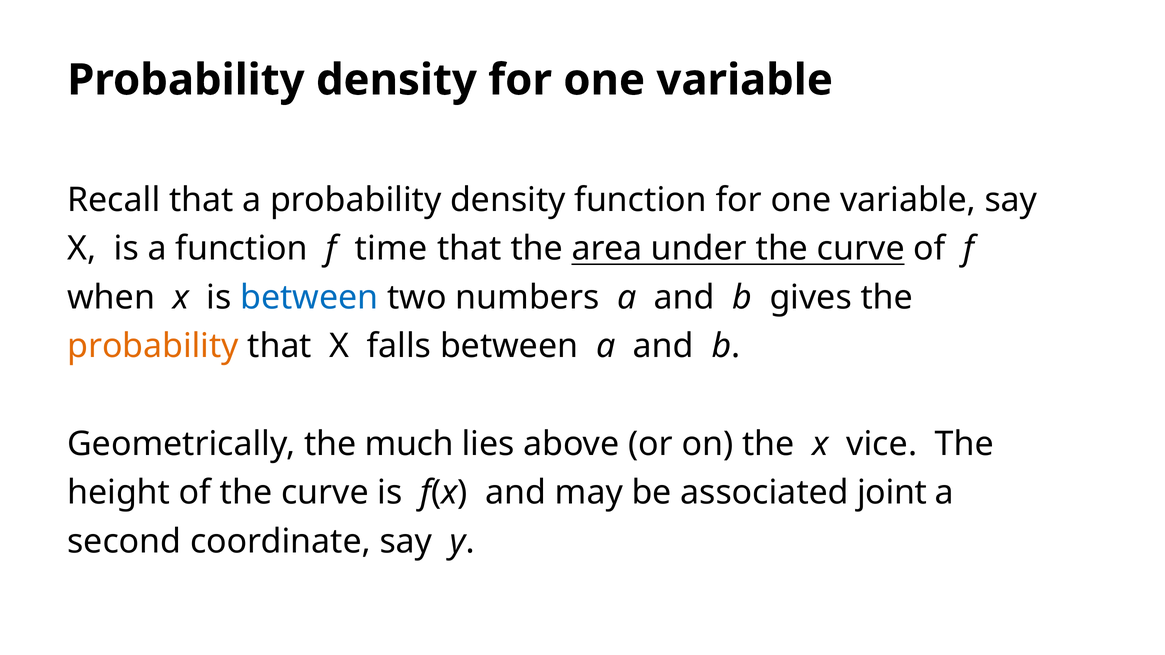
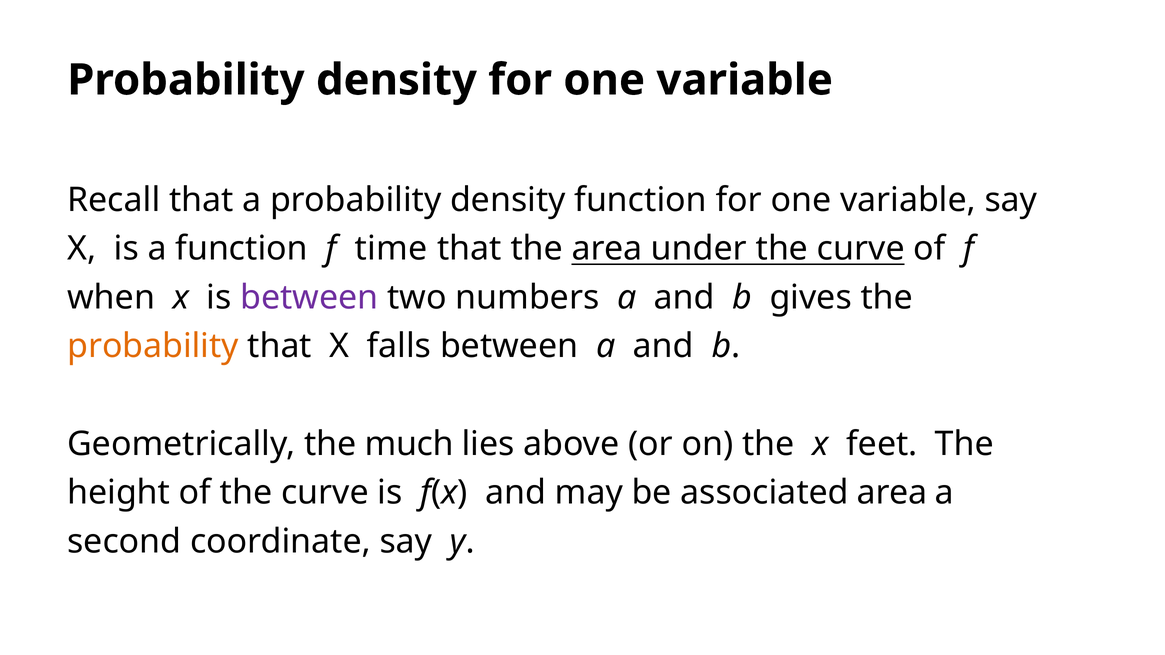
between at (309, 298) colour: blue -> purple
vice: vice -> feet
associated joint: joint -> area
